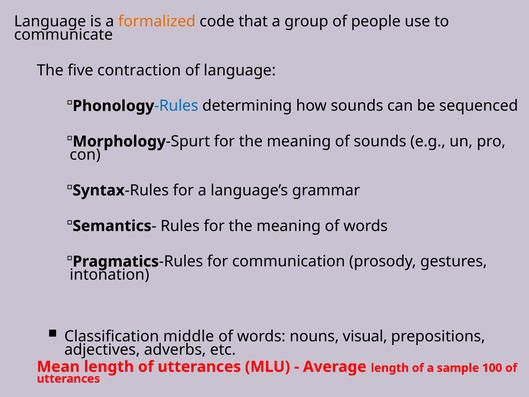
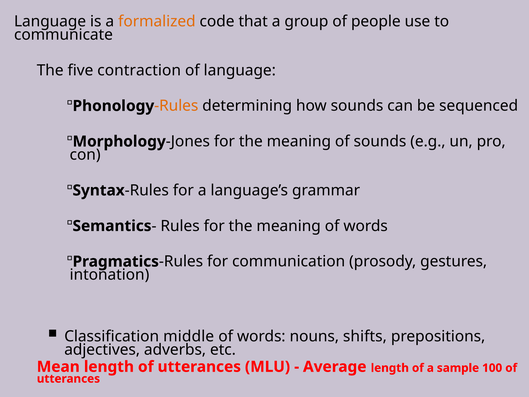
Rules at (176, 106) colour: blue -> orange
Spurt: Spurt -> Jones
visual: visual -> shifts
